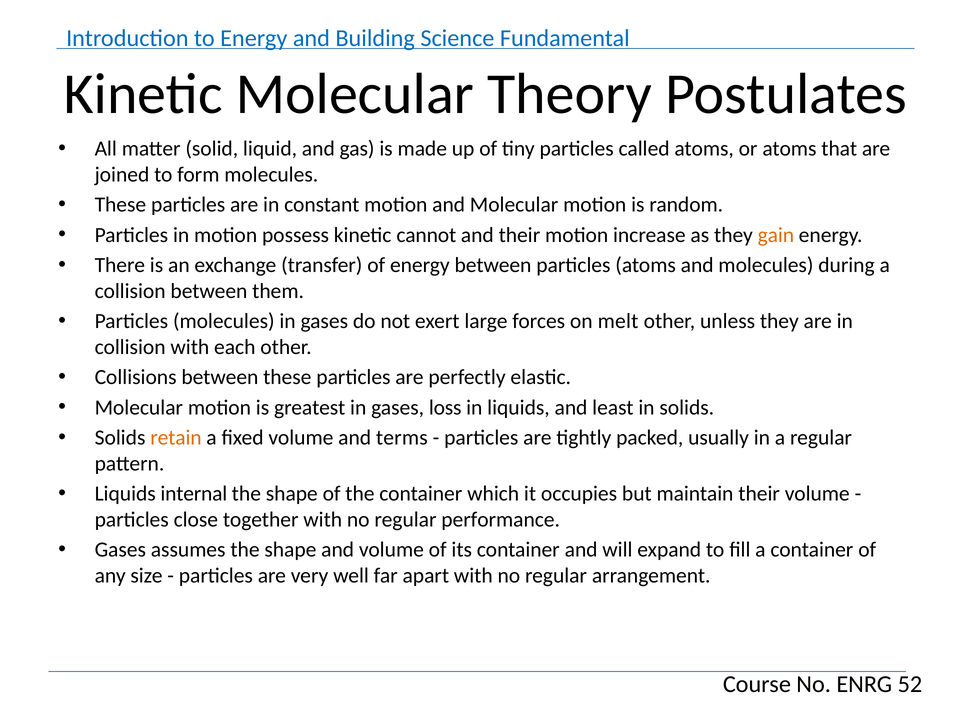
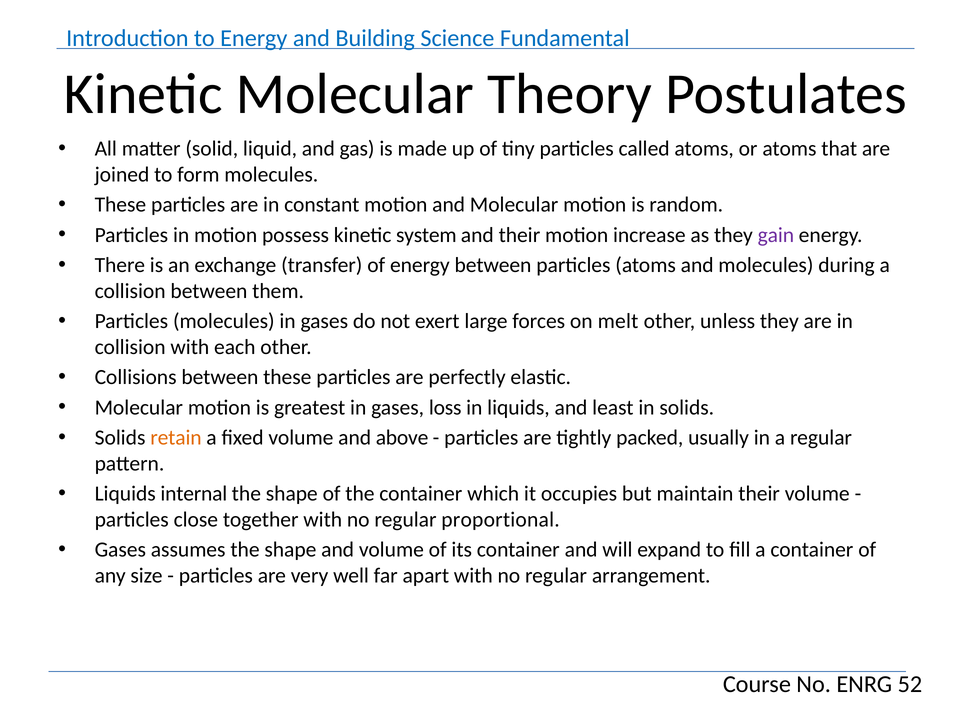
cannot: cannot -> system
gain colour: orange -> purple
terms: terms -> above
performance: performance -> proportional
